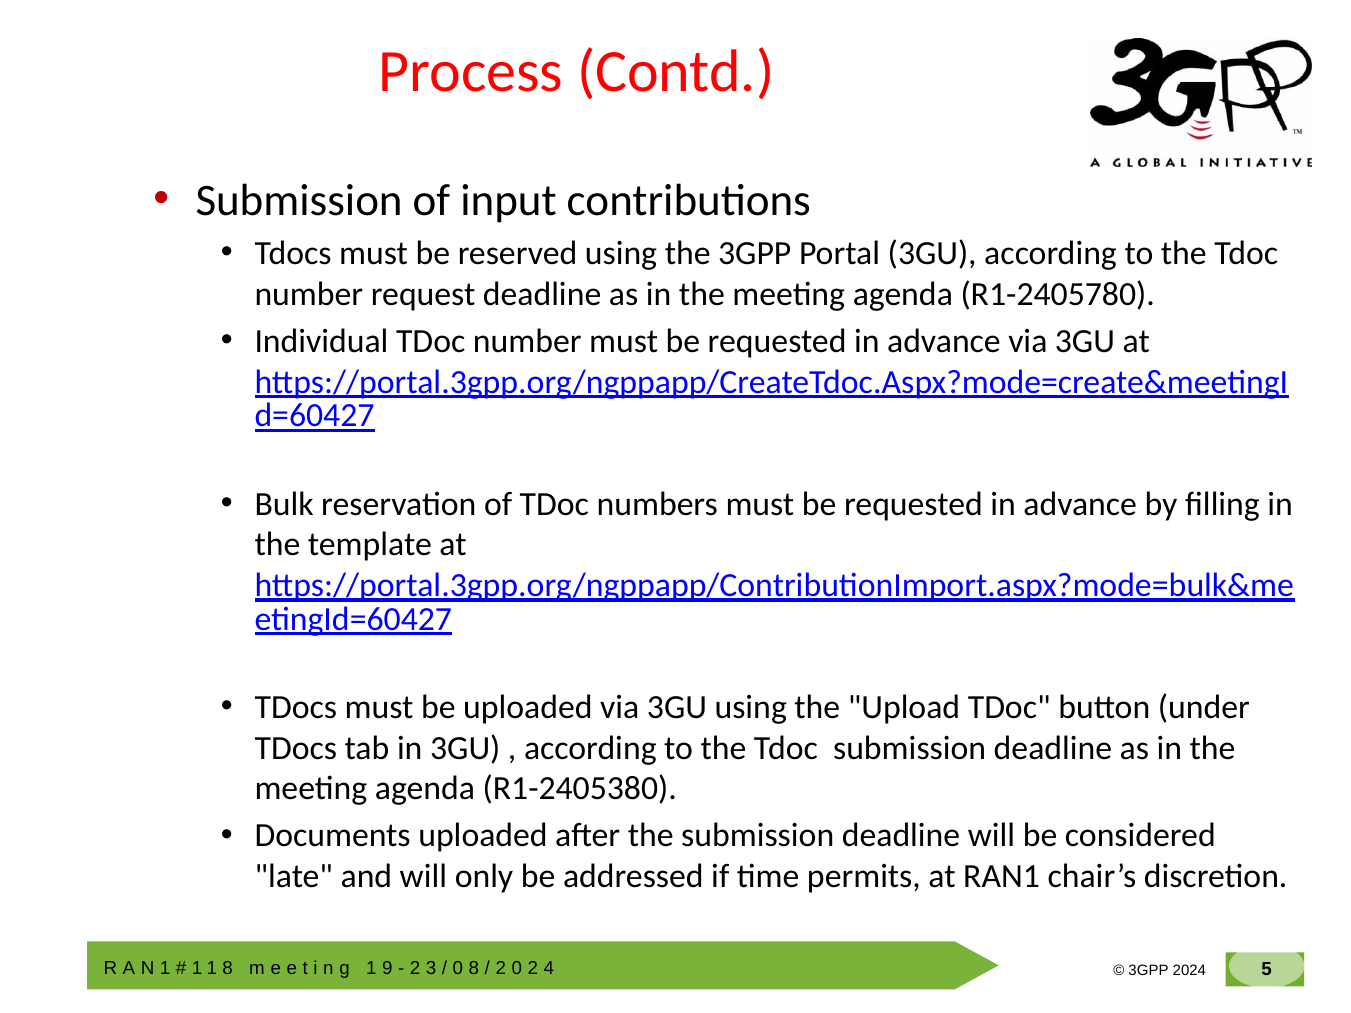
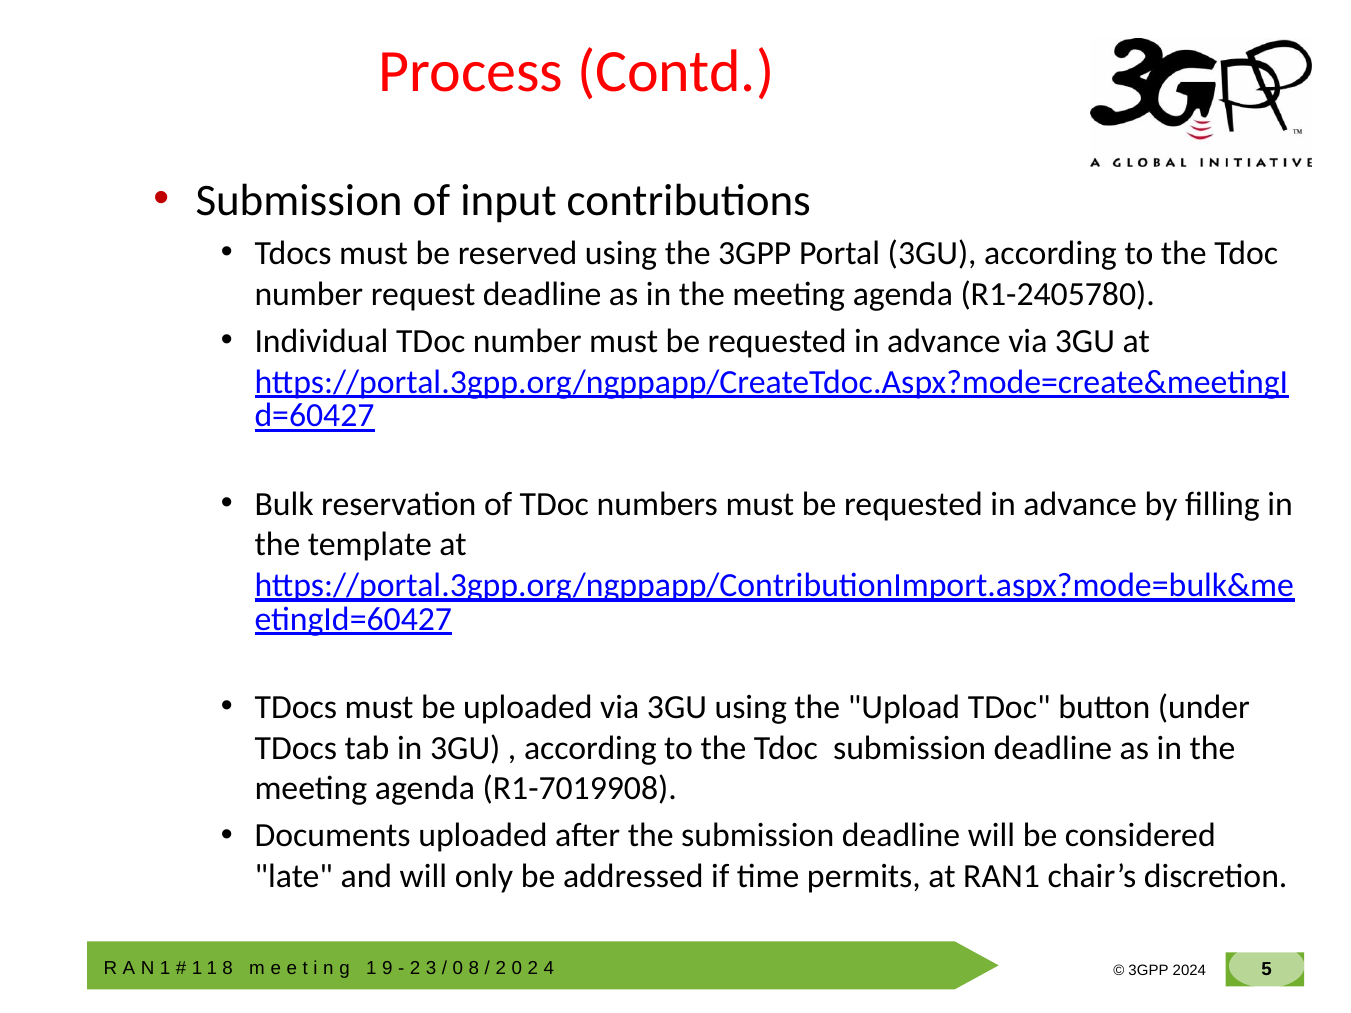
R1-2405380: R1-2405380 -> R1-7019908
